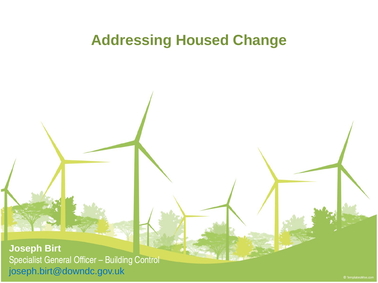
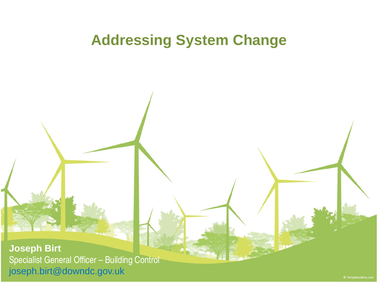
Housed: Housed -> System
